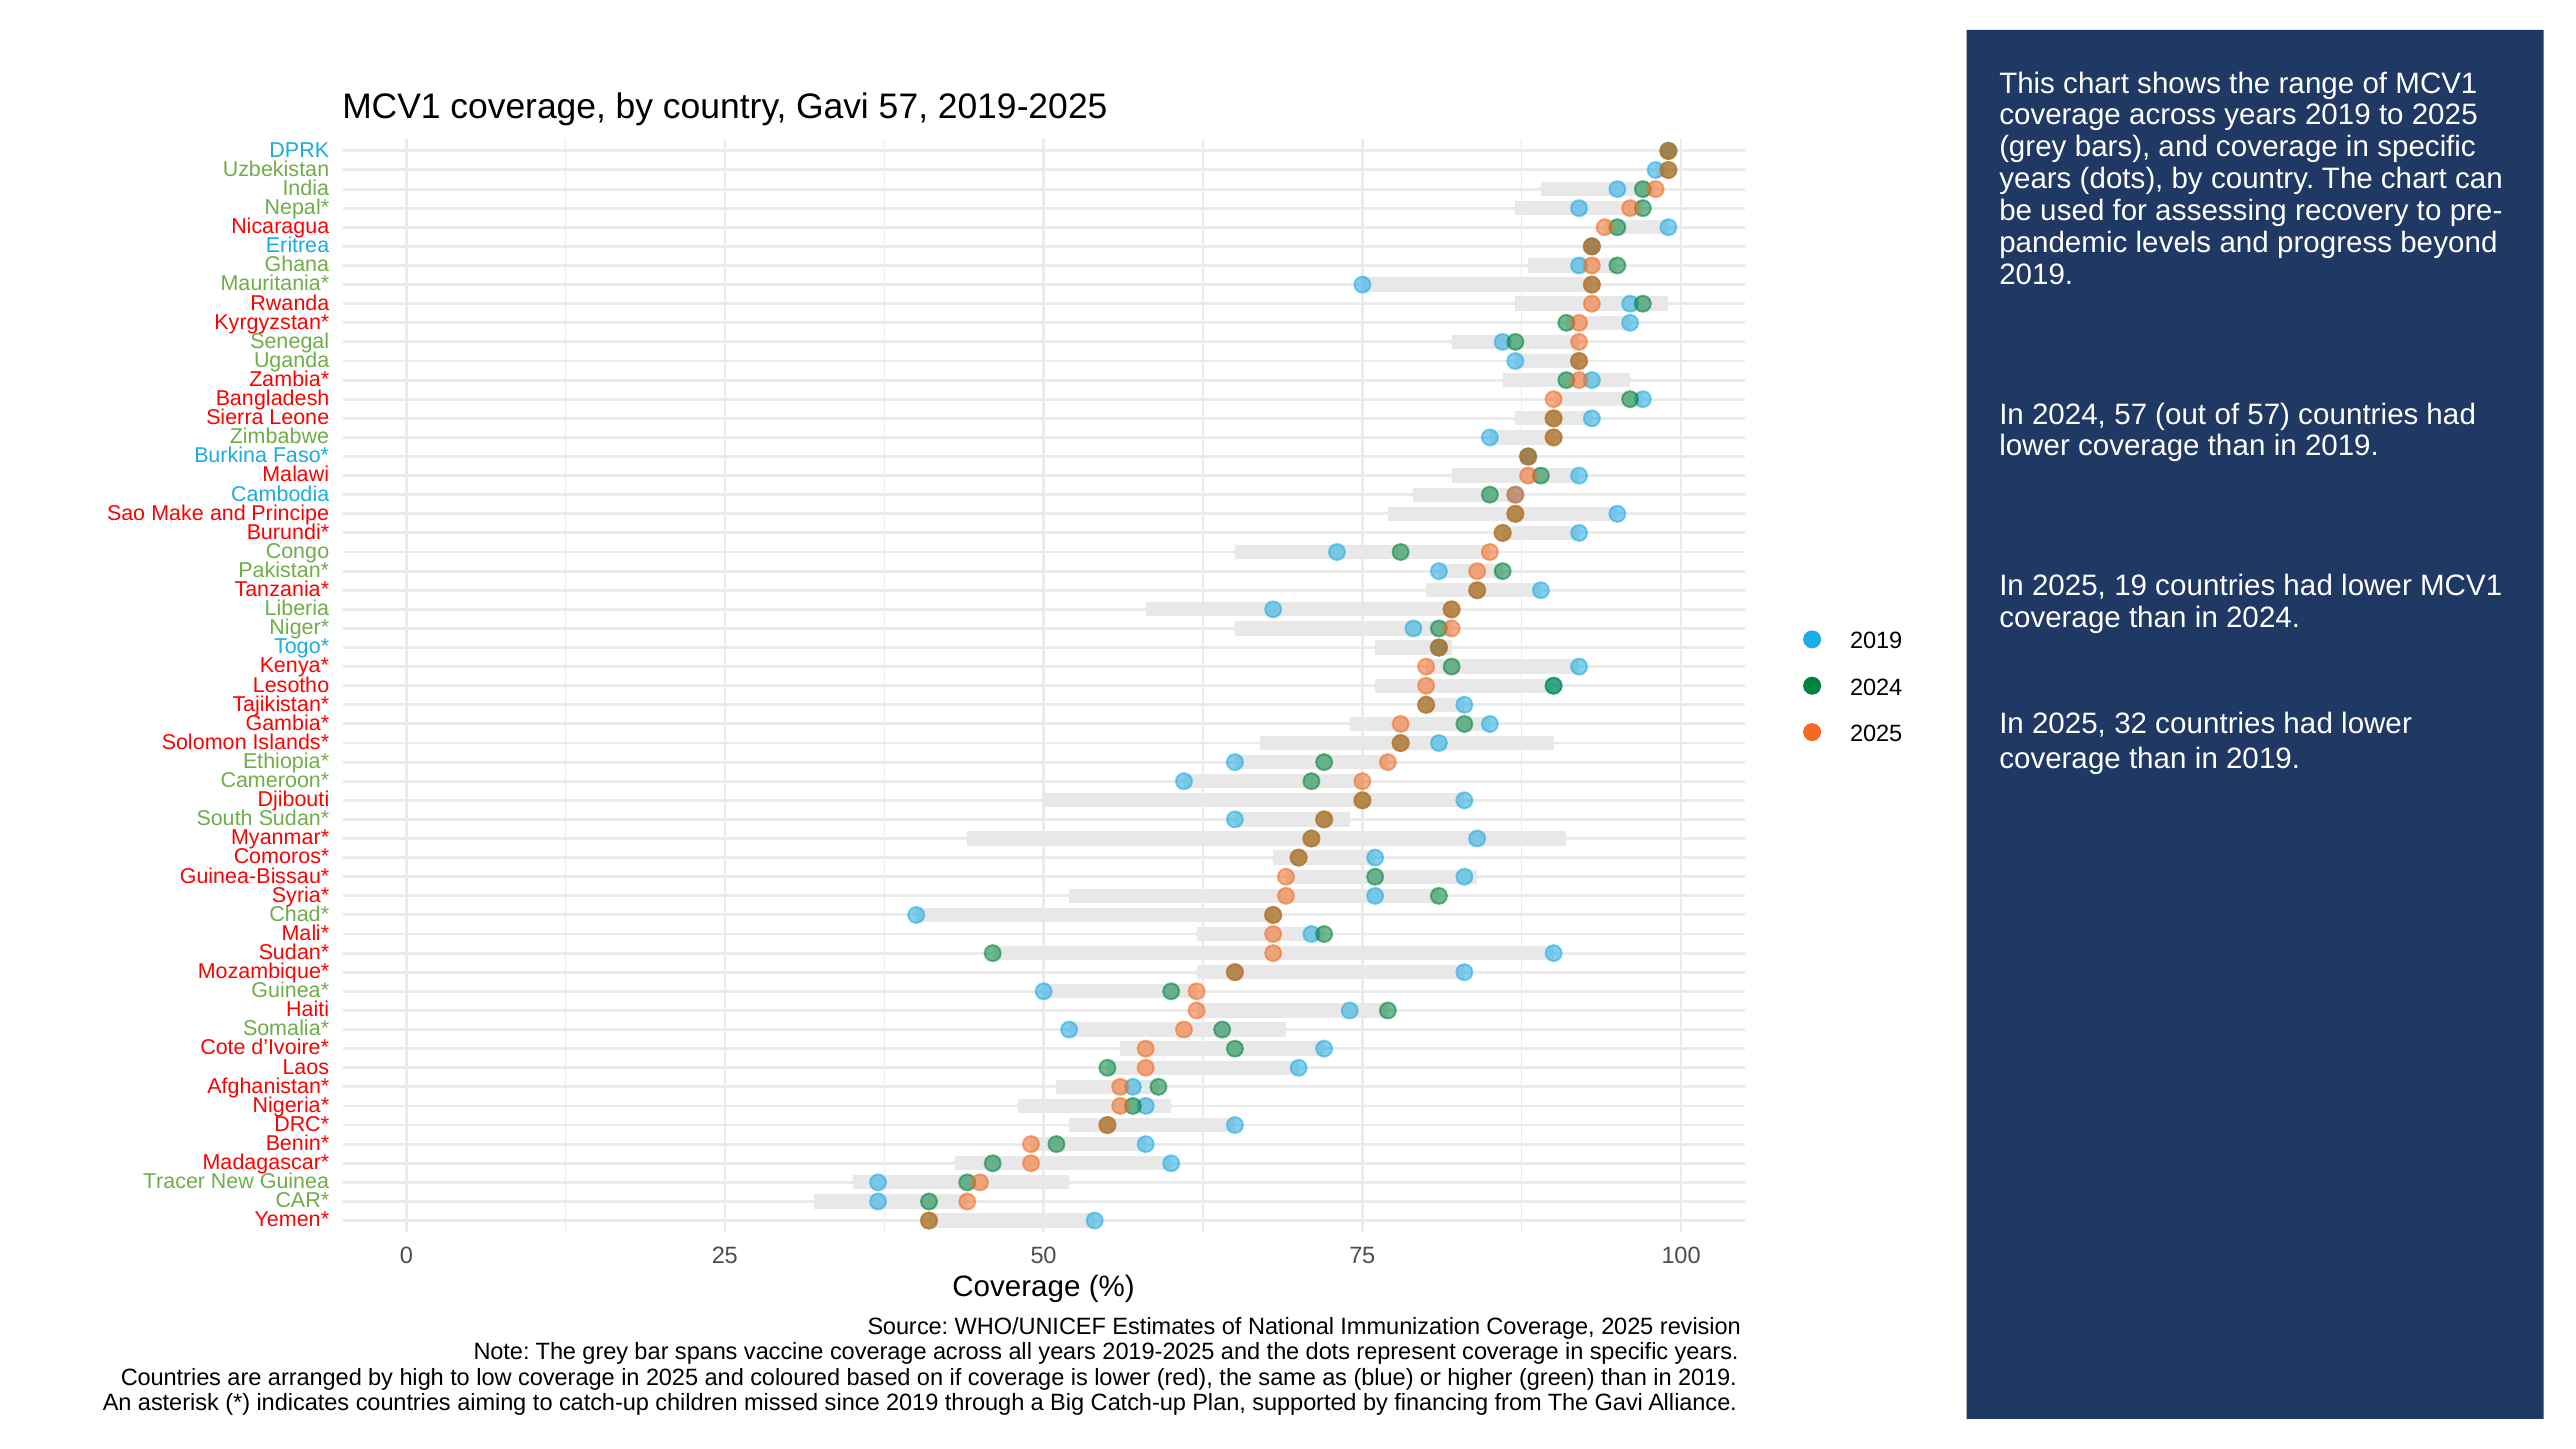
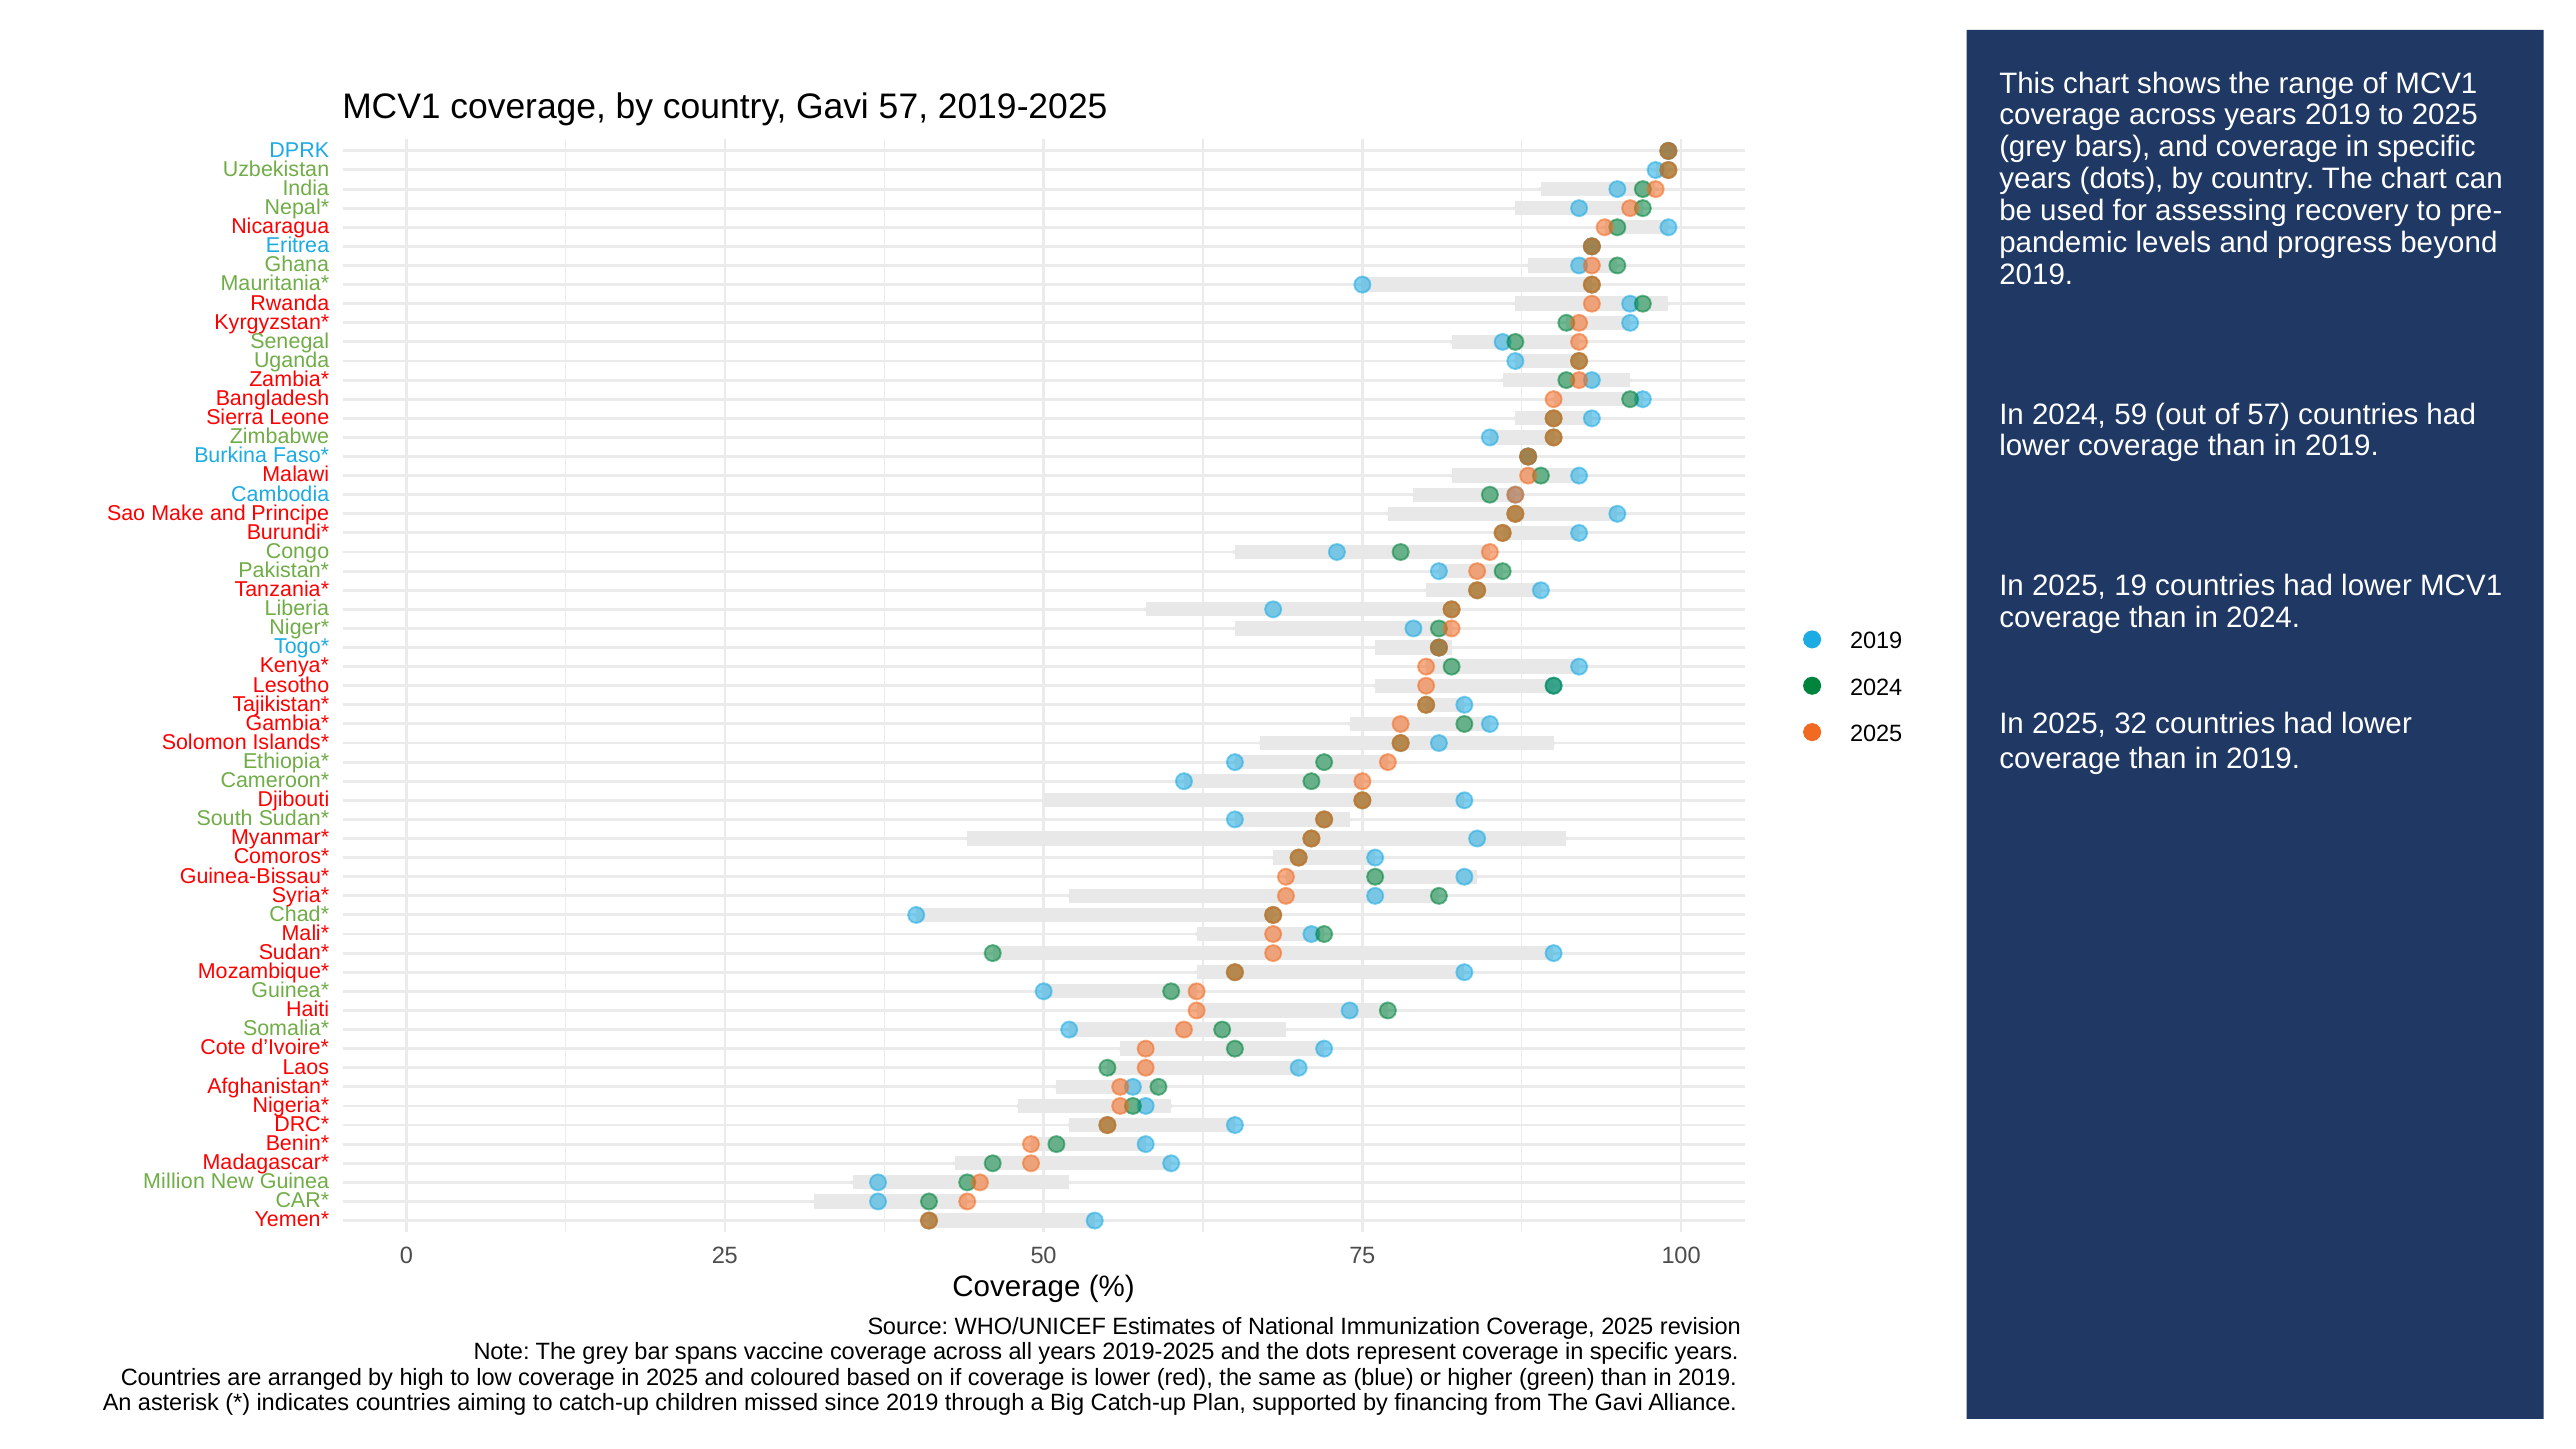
2024 57: 57 -> 59
Tracer: Tracer -> Million
